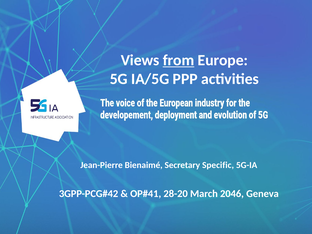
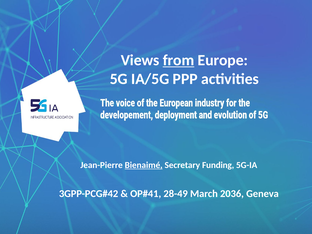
Bienaimé underline: none -> present
Specific: Specific -> Funding
28-20: 28-20 -> 28-49
2046: 2046 -> 2036
